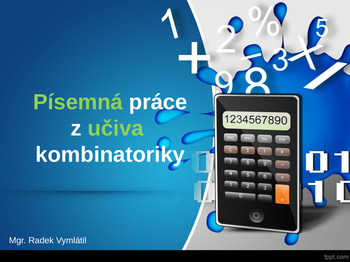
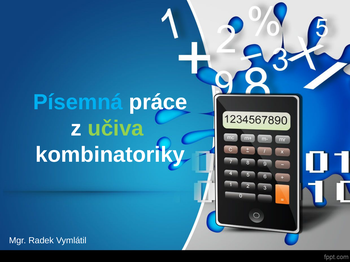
Písemná colour: light green -> light blue
